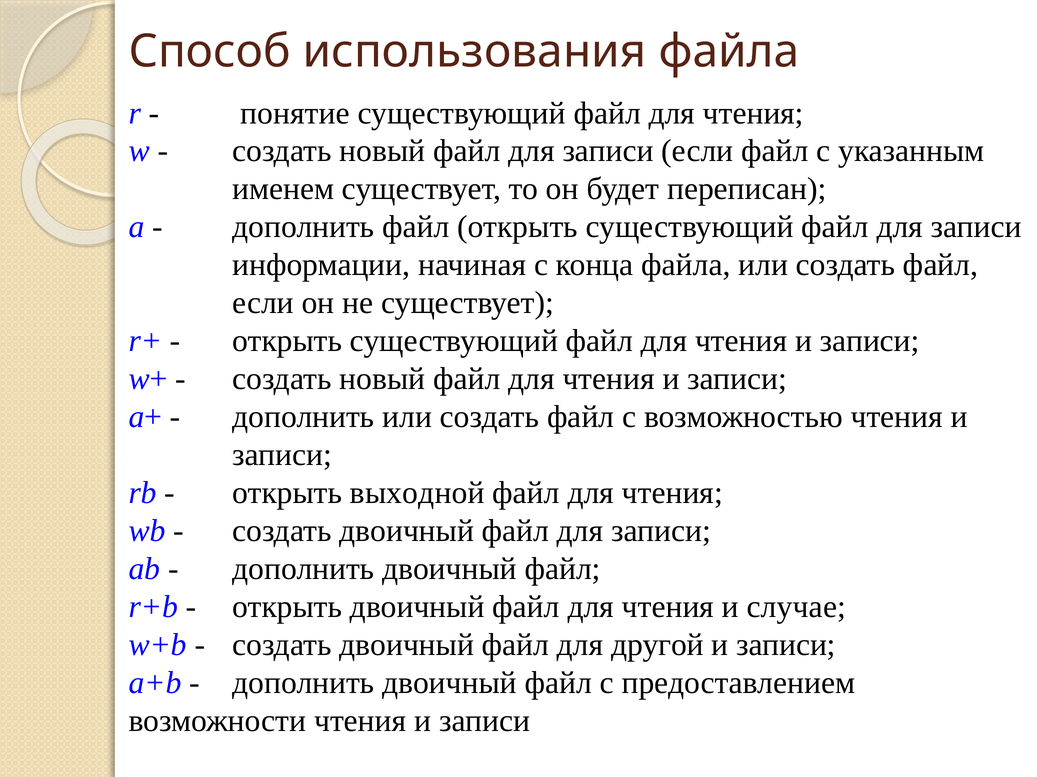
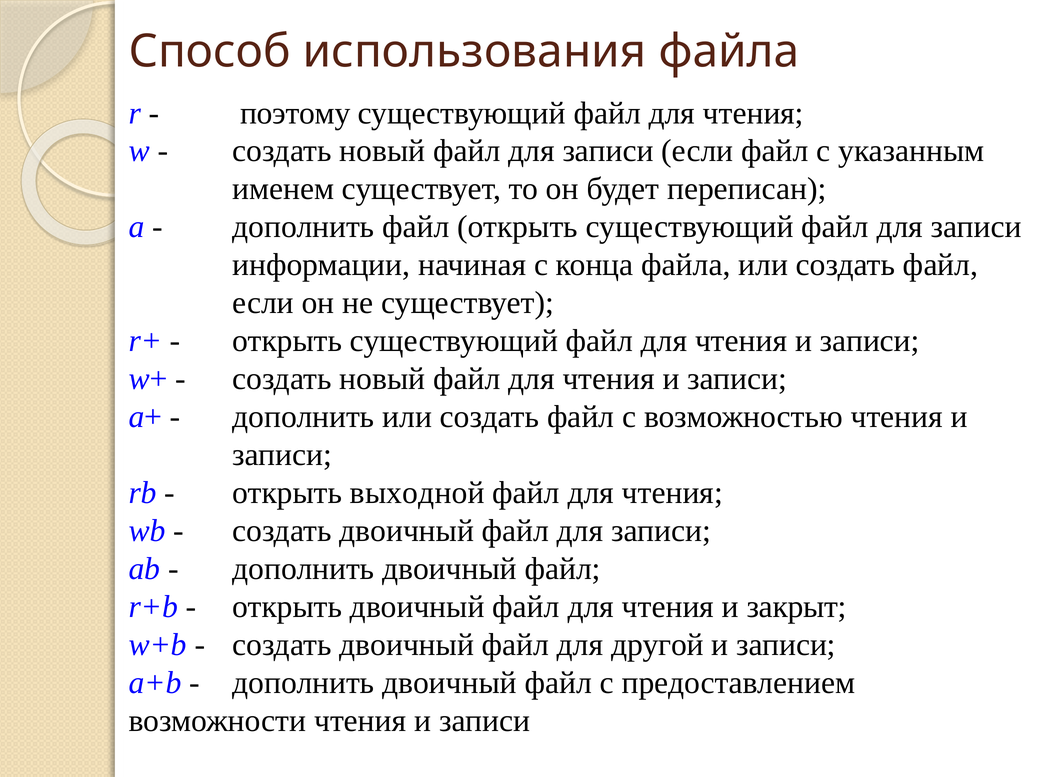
понятие: понятие -> поэтому
случае: случае -> закрыт
